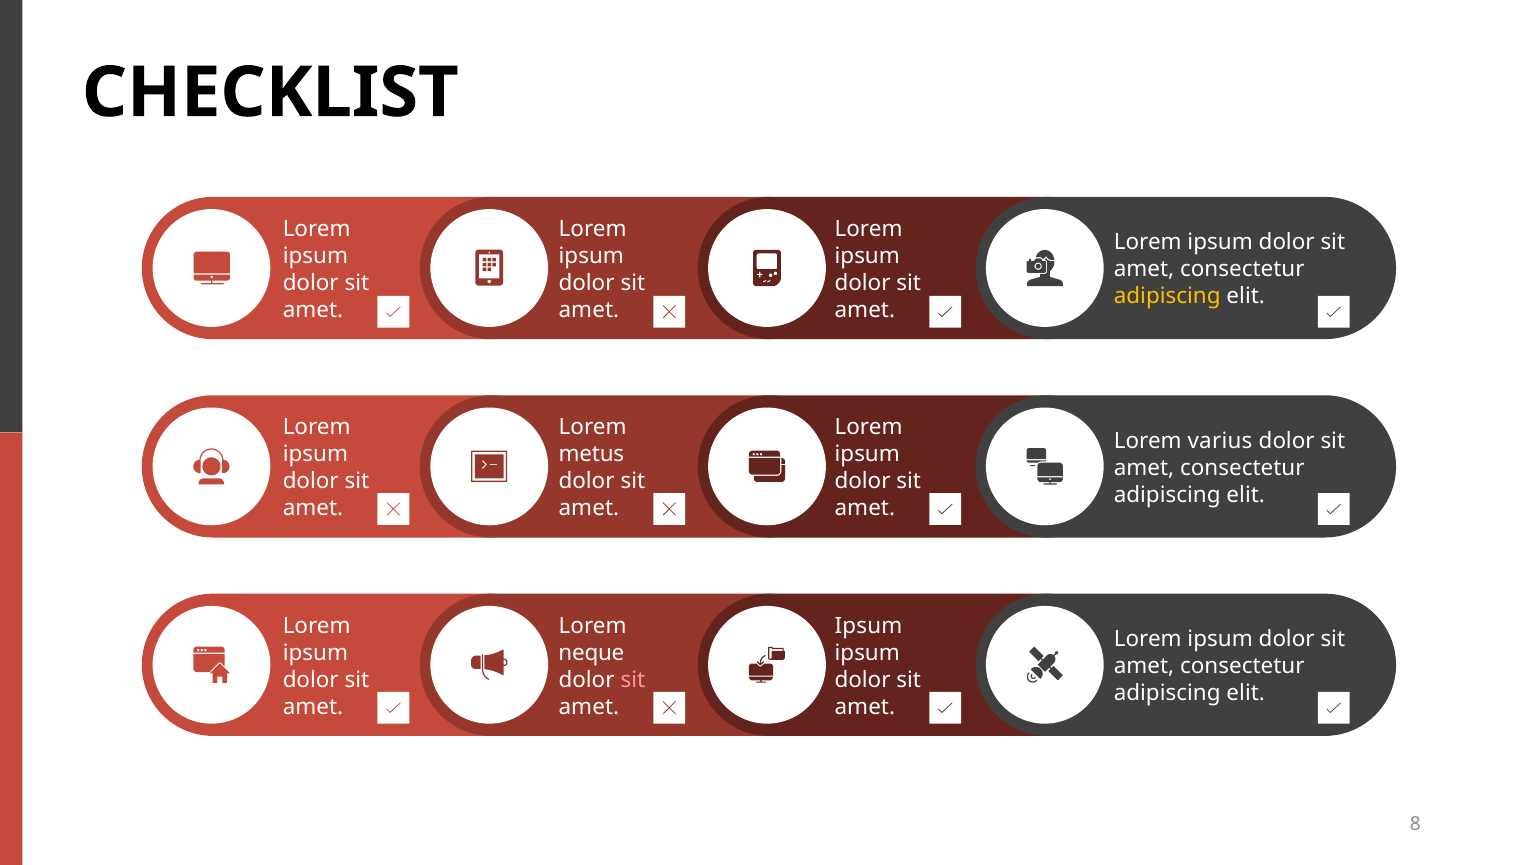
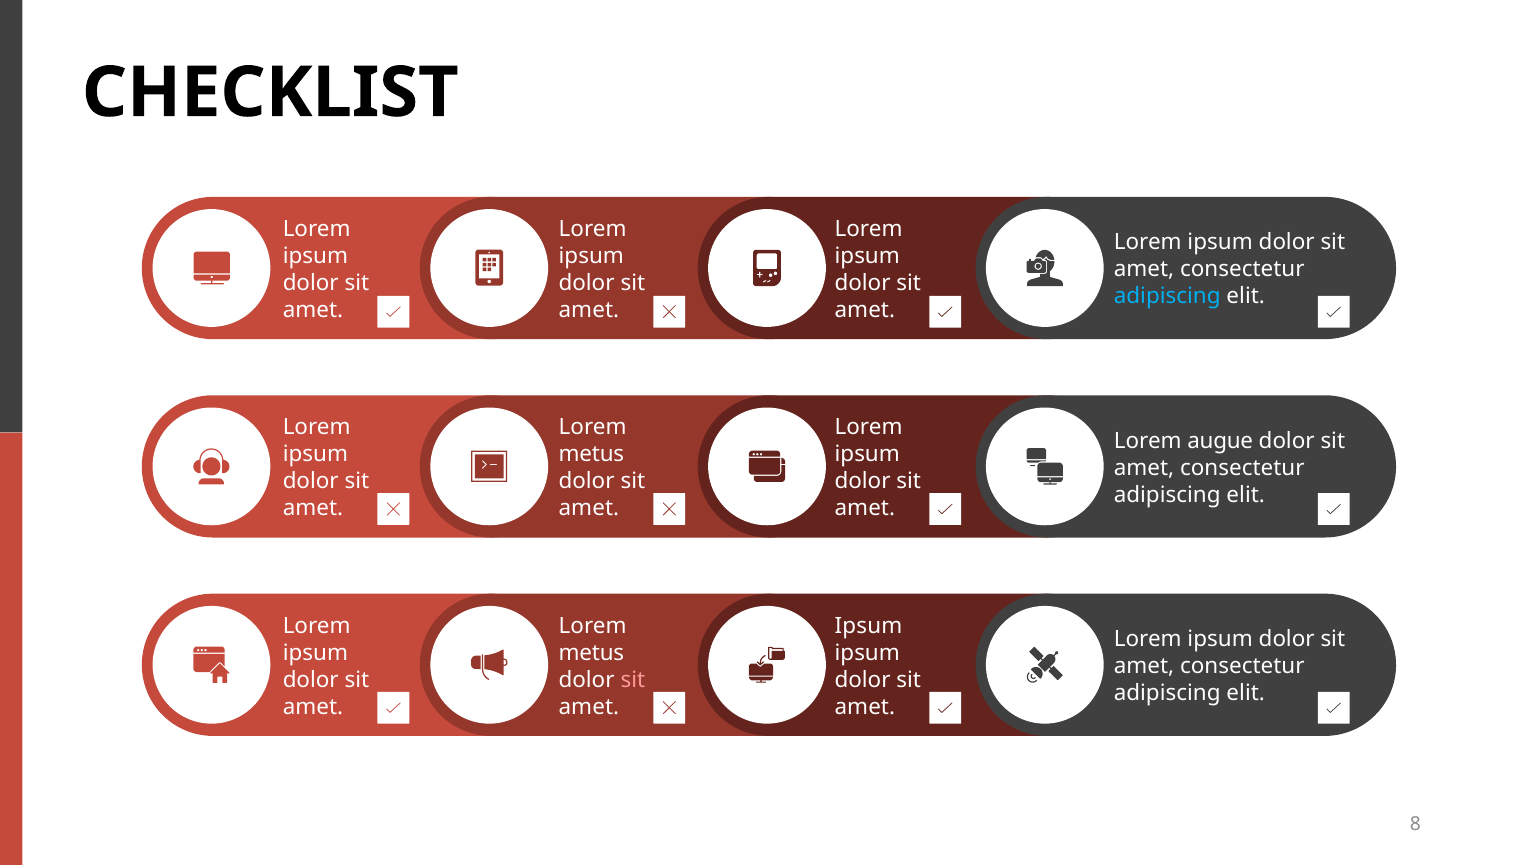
adipiscing at (1167, 296) colour: yellow -> light blue
varius: varius -> augue
neque at (591, 653): neque -> metus
